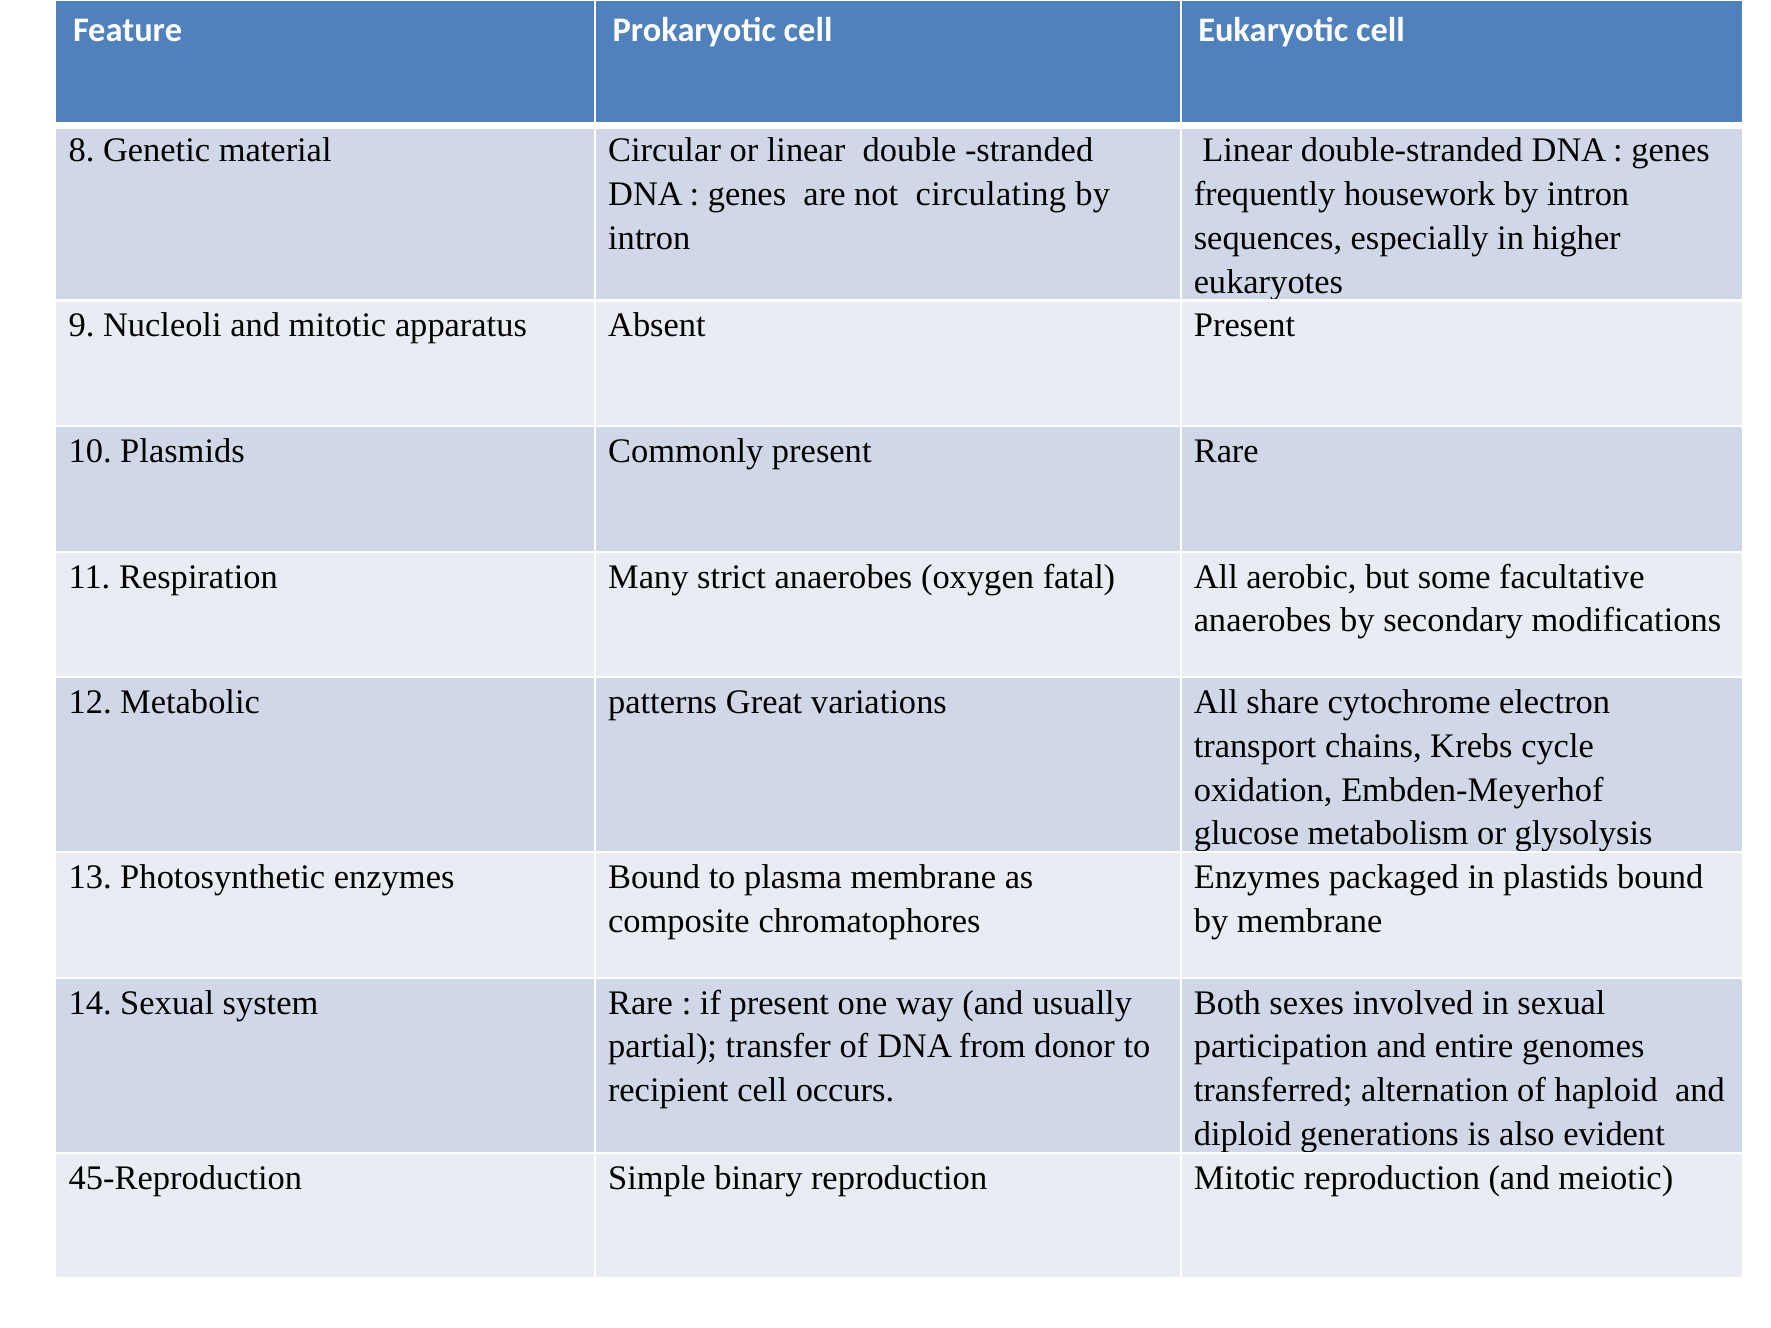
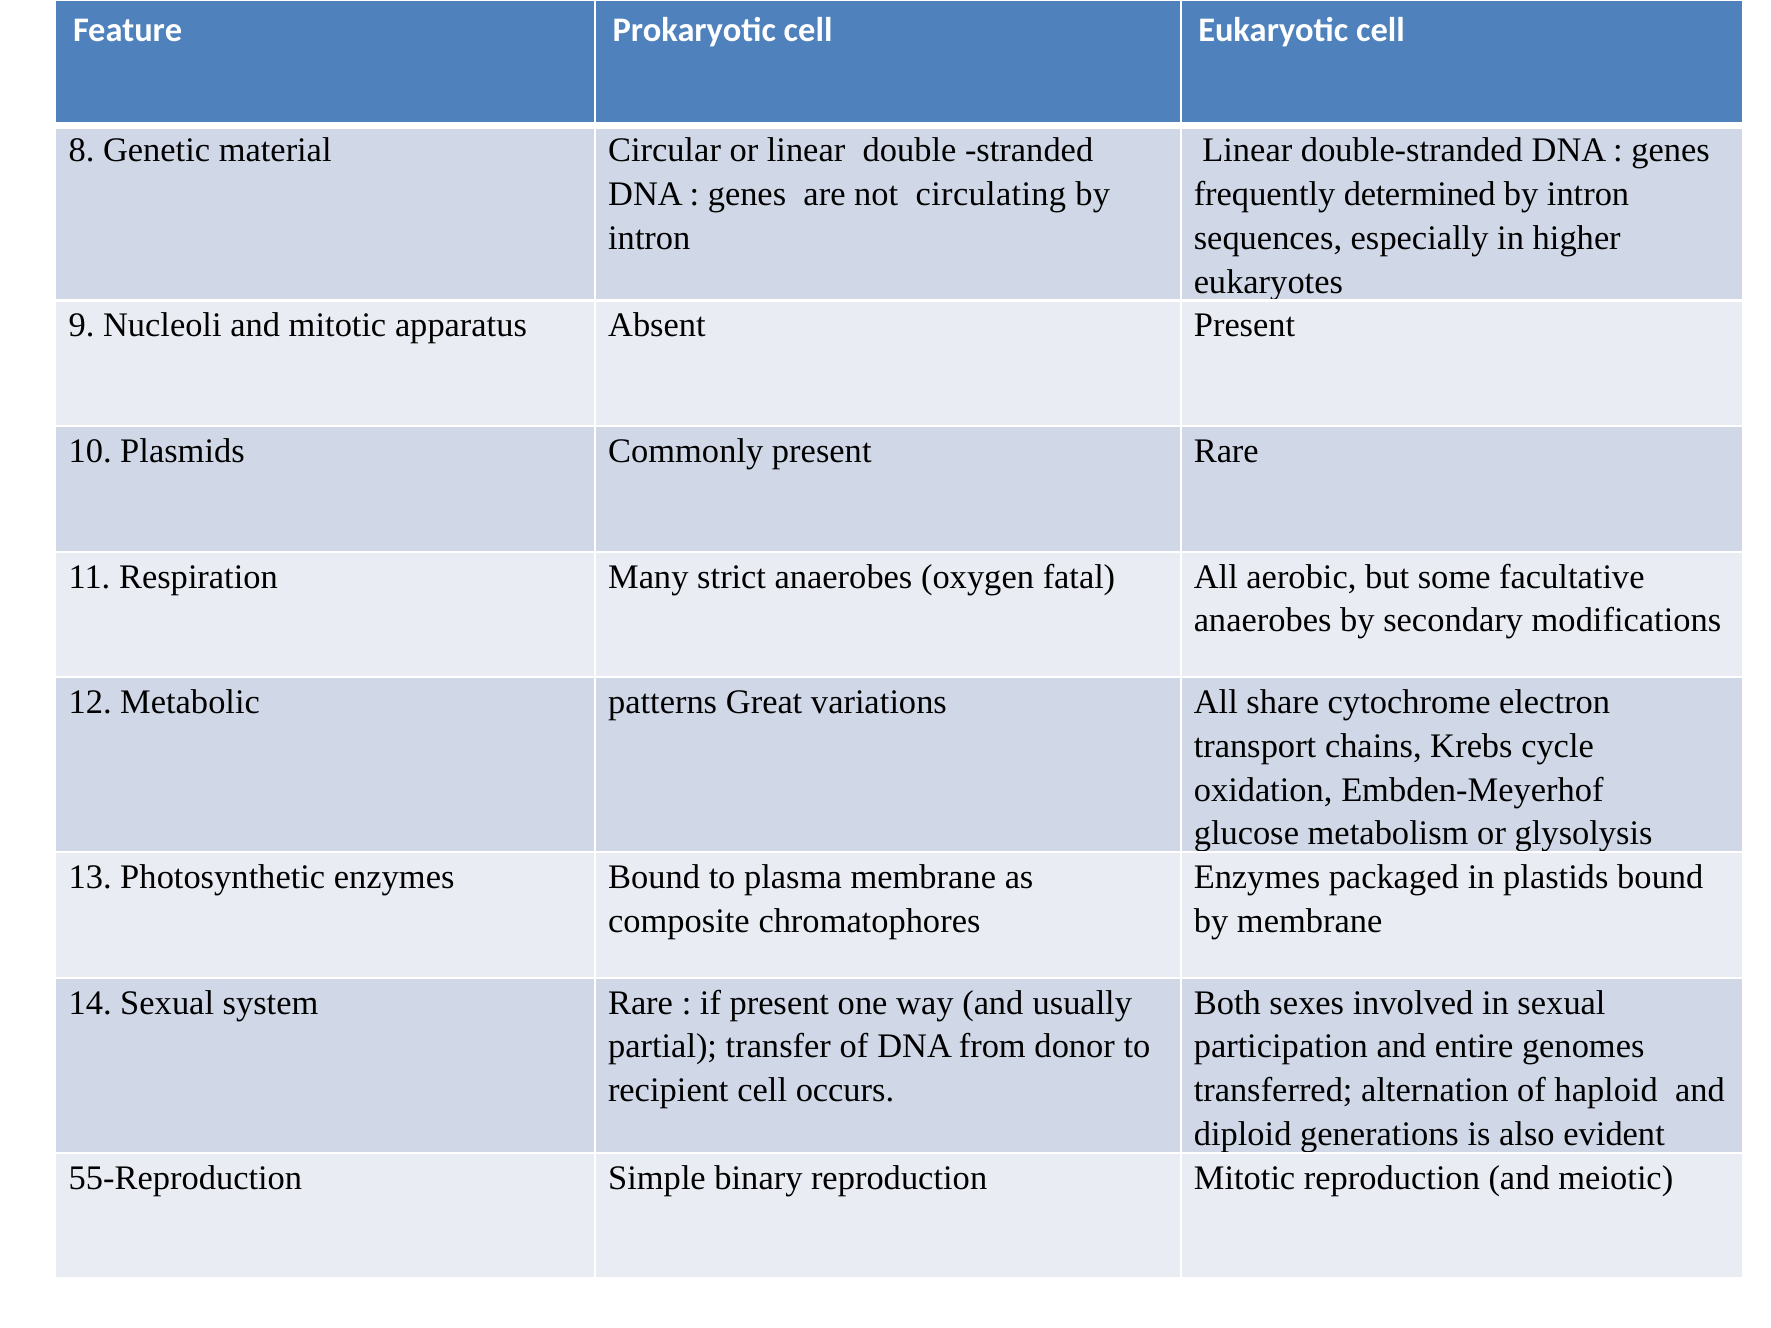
housework: housework -> determined
45-Reproduction: 45-Reproduction -> 55-Reproduction
